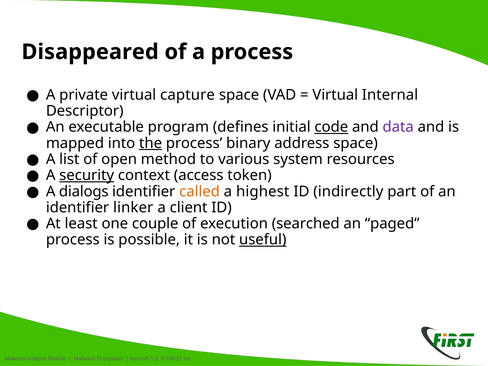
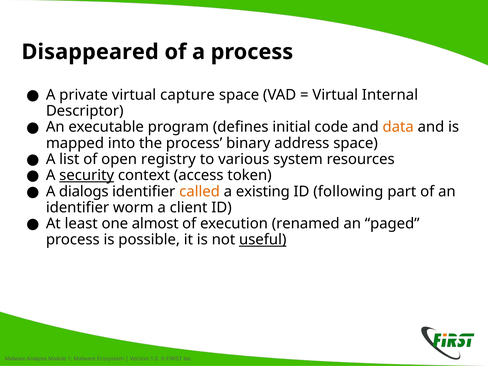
code underline: present -> none
data colour: purple -> orange
the underline: present -> none
method: method -> registry
highest: highest -> existing
indirectly: indirectly -> following
linker: linker -> worm
couple: couple -> almost
searched: searched -> renamed
